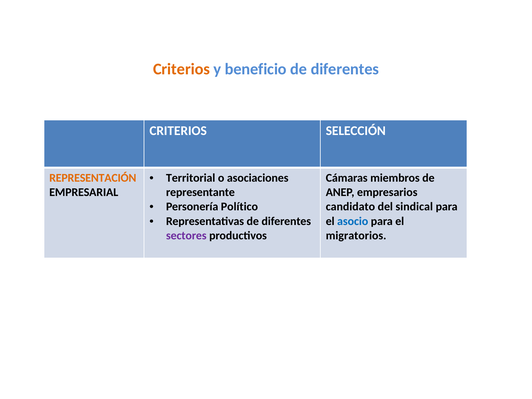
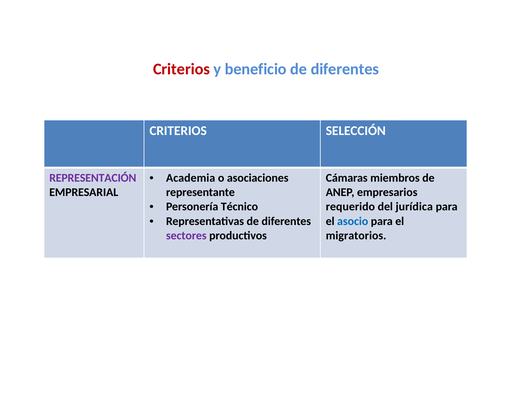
Criterios at (181, 69) colour: orange -> red
Territorial: Territorial -> Academia
REPRESENTACIÓN colour: orange -> purple
Político: Político -> Técnico
candidato: candidato -> requerido
sindical: sindical -> jurídica
